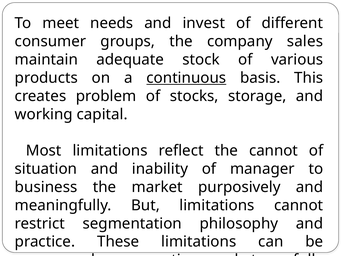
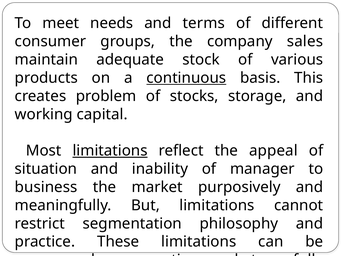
invest: invest -> terms
limitations at (110, 151) underline: none -> present
the cannot: cannot -> appeal
